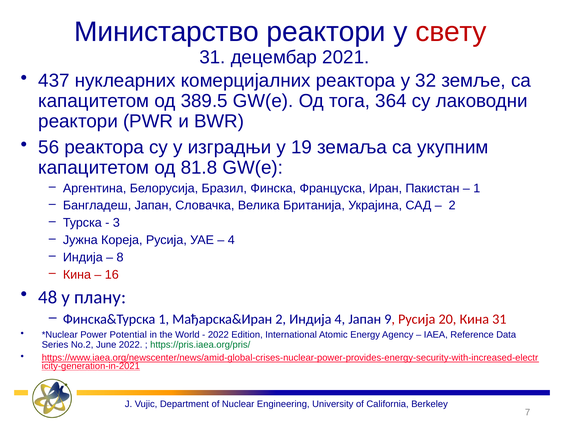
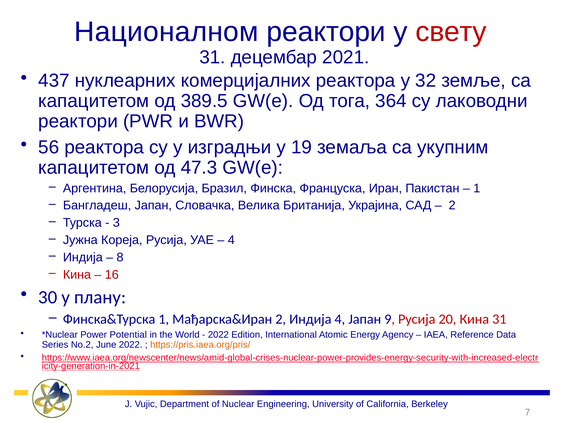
Министарство: Министарство -> Националном
81.8: 81.8 -> 47.3
48: 48 -> 30
https://pris.iaea.org/pris/ colour: green -> orange
